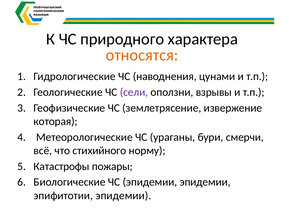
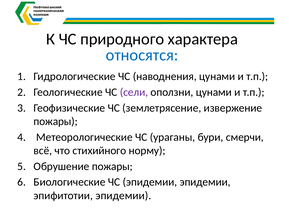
относятся colour: orange -> blue
оползни взрывы: взрывы -> цунами
которая at (56, 121): которая -> пожары
Катастрофы: Катастрофы -> Обрушение
